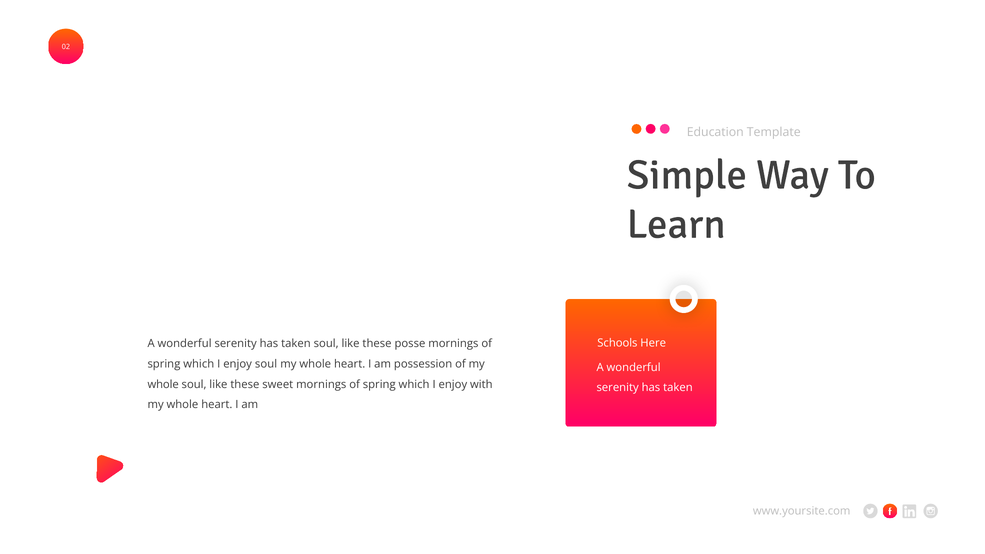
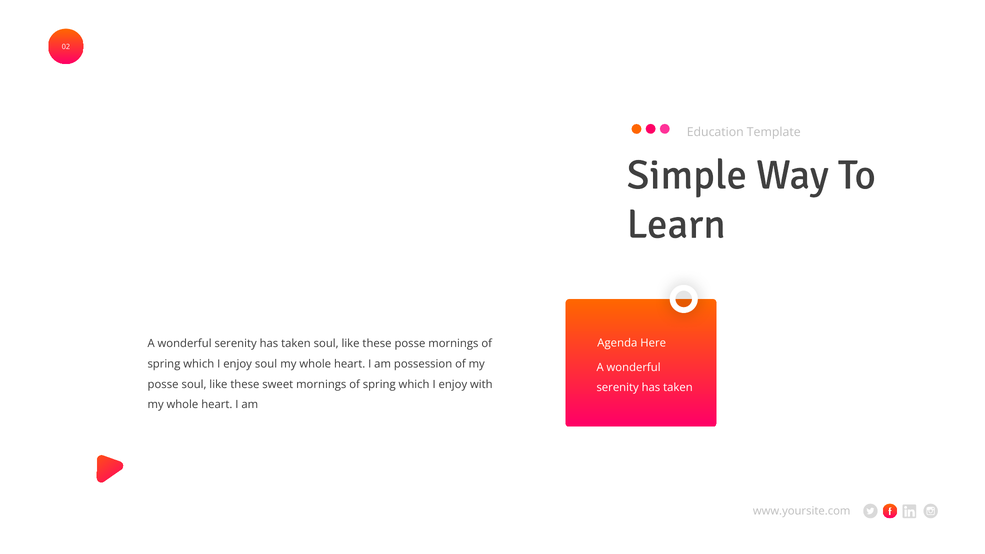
Schools: Schools -> Agenda
whole at (163, 384): whole -> posse
